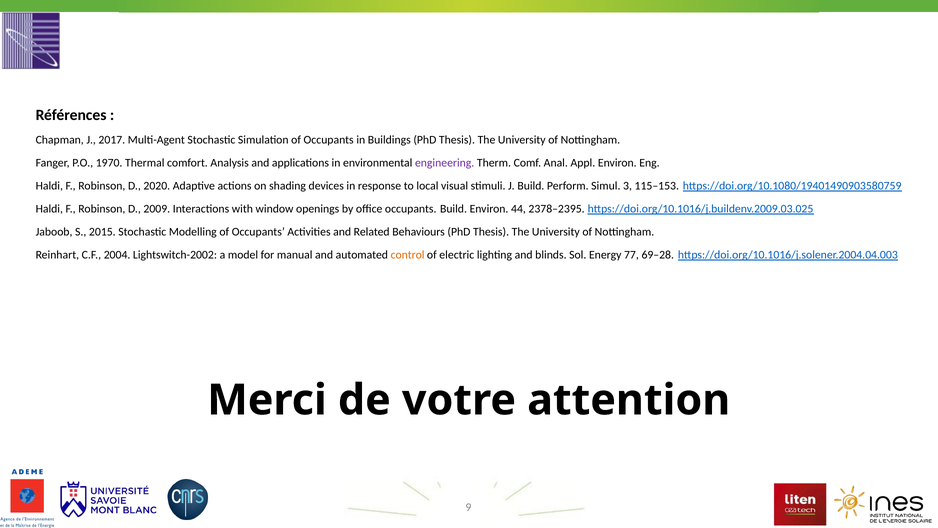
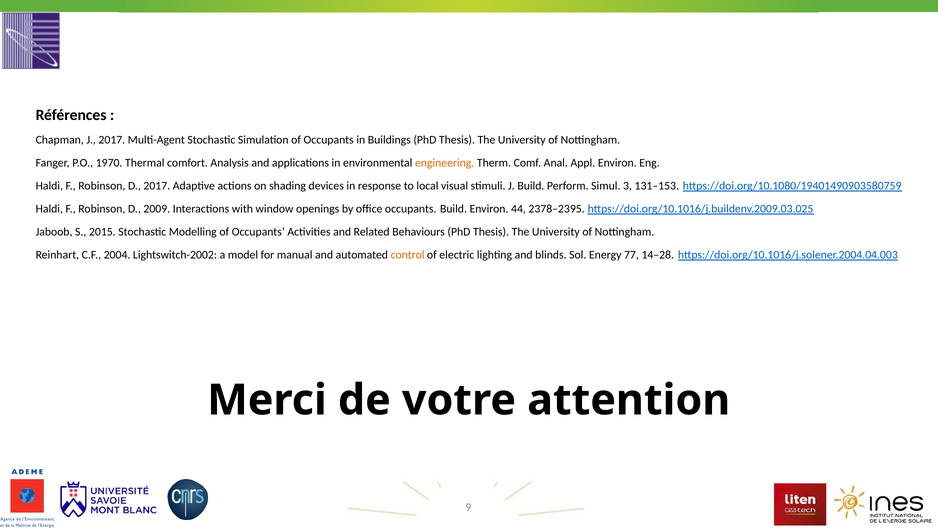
engineering colour: purple -> orange
D 2020: 2020 -> 2017
115–153: 115–153 -> 131–153
69–28: 69–28 -> 14–28
